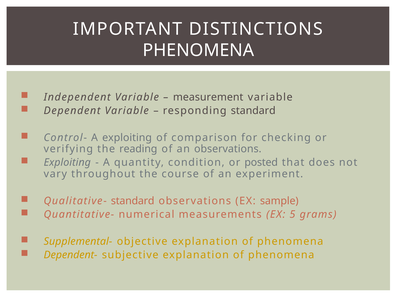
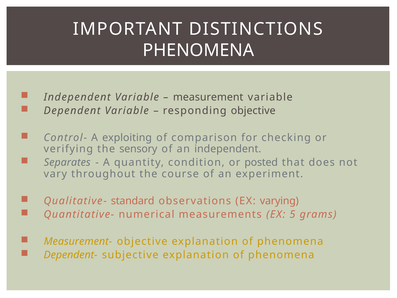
responding standard: standard -> objective
reading: reading -> sensory
an observations: observations -> independent
Exploiting at (67, 162): Exploiting -> Separates
sample: sample -> varying
Supplemental-: Supplemental- -> Measurement-
